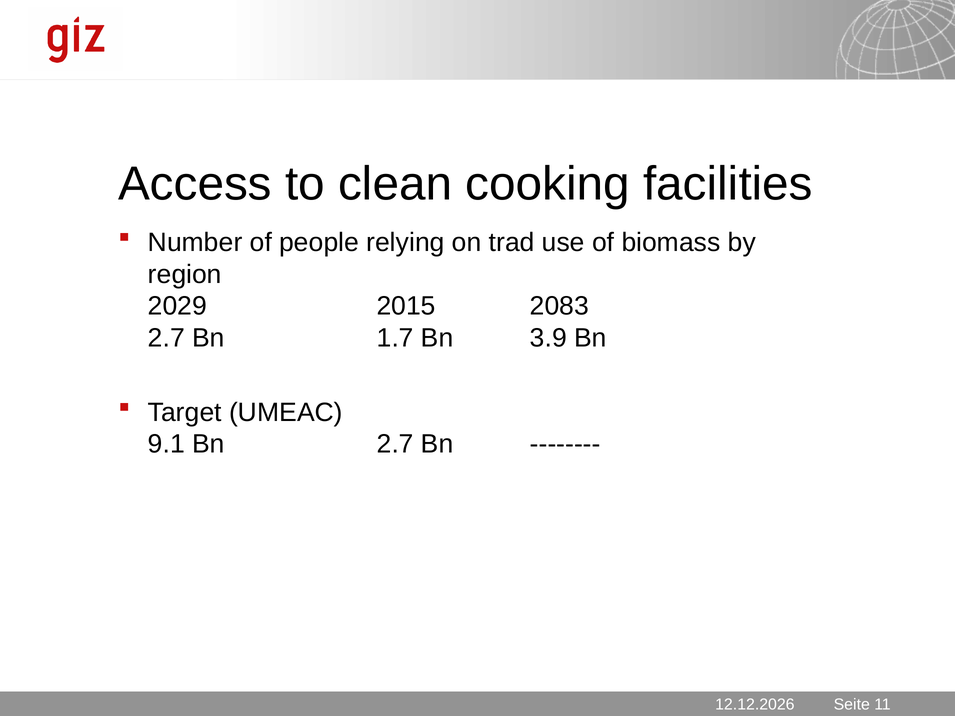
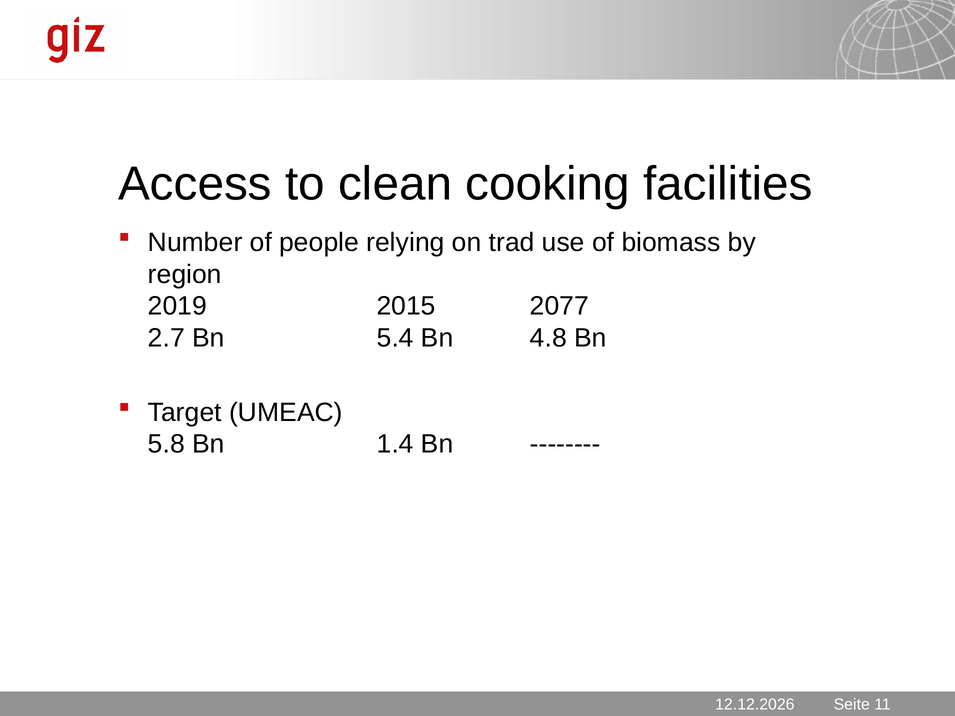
2029: 2029 -> 2019
2083: 2083 -> 2077
1.7: 1.7 -> 5.4
3.9: 3.9 -> 4.8
9.1: 9.1 -> 5.8
Bn 2.7: 2.7 -> 1.4
